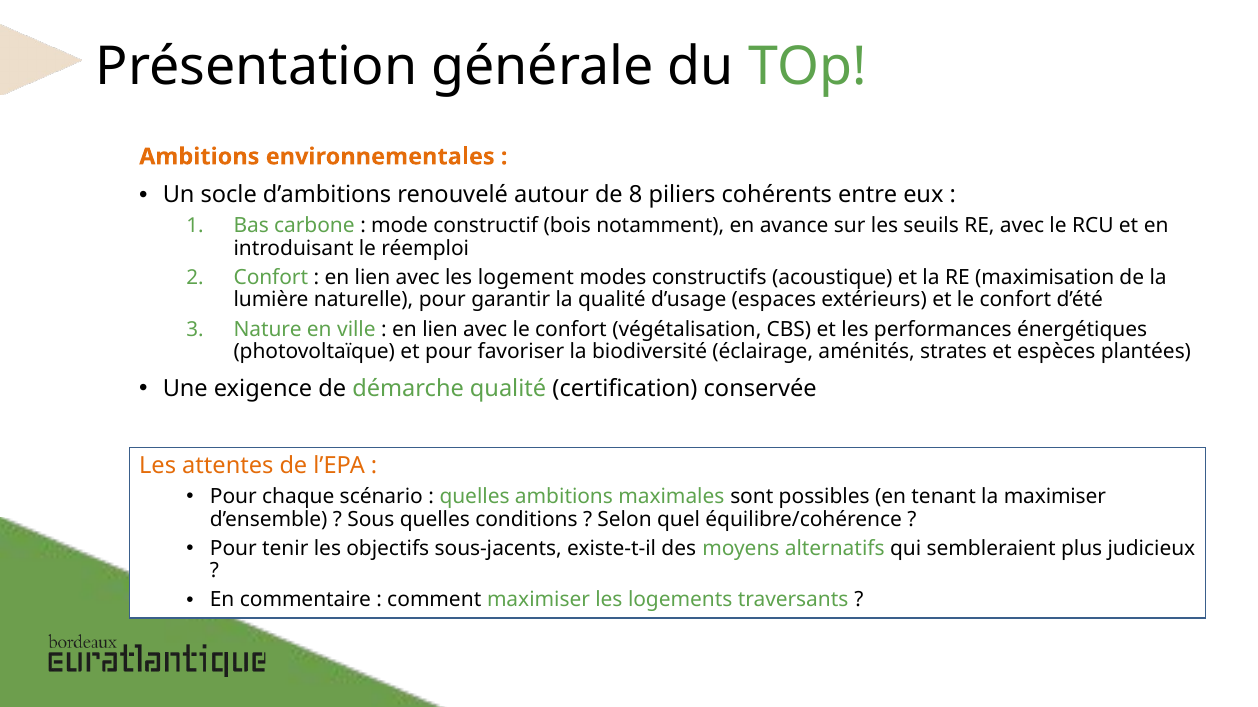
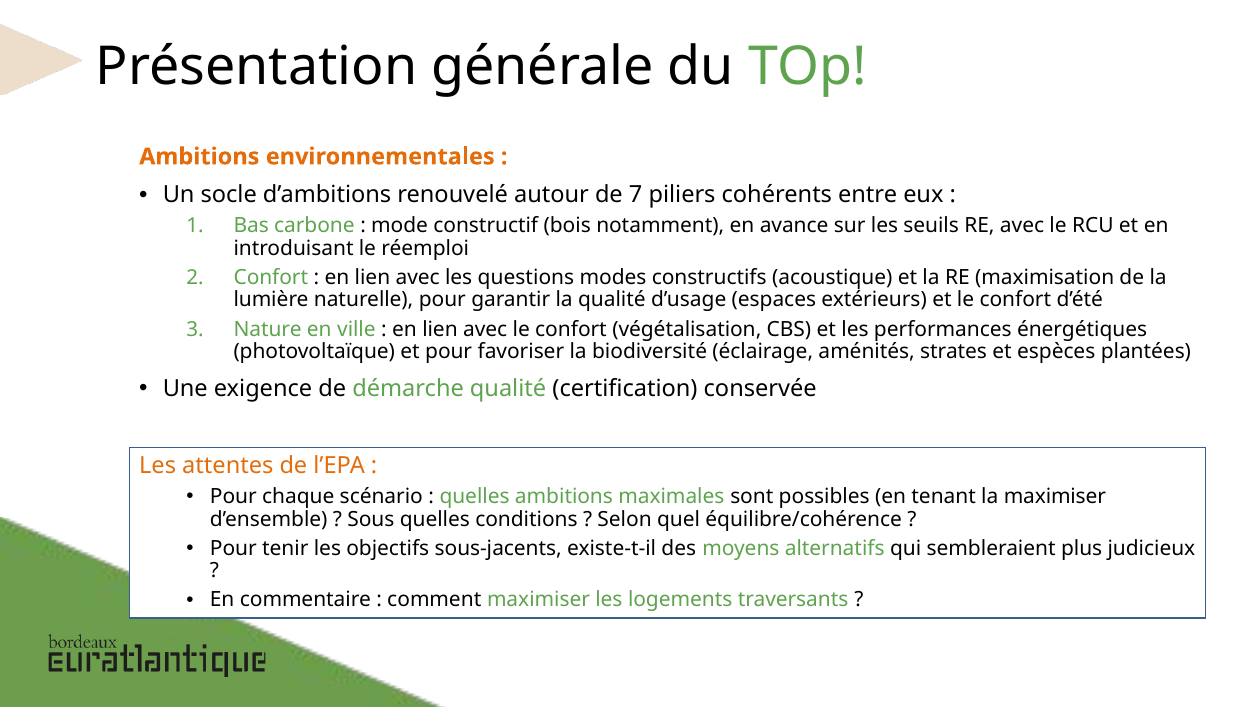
8: 8 -> 7
logement: logement -> questions
